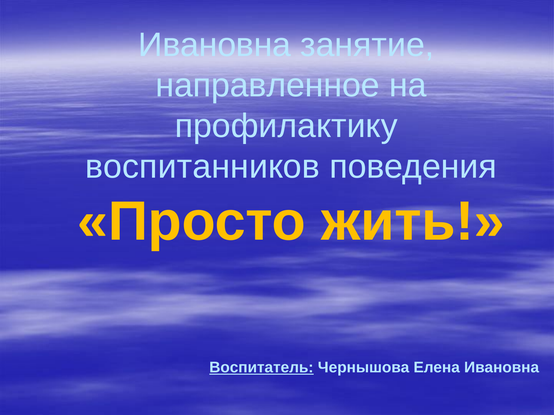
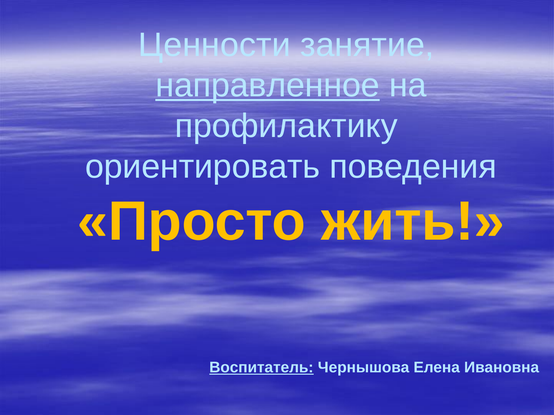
Ивановна at (215, 45): Ивановна -> Ценности
направленное underline: none -> present
воспитанников: воспитанников -> ориентировать
